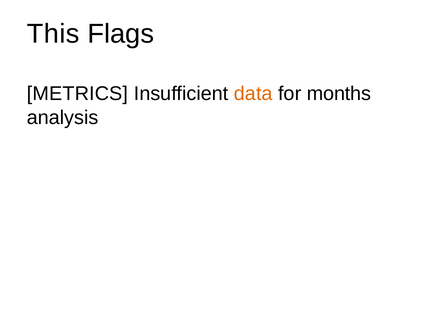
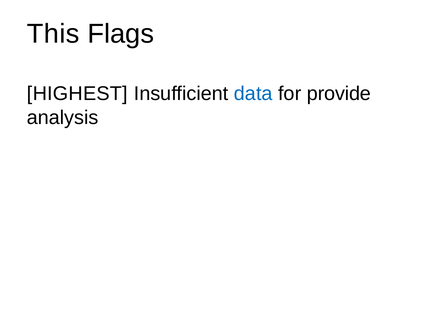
METRICS: METRICS -> HIGHEST
data colour: orange -> blue
months: months -> provide
